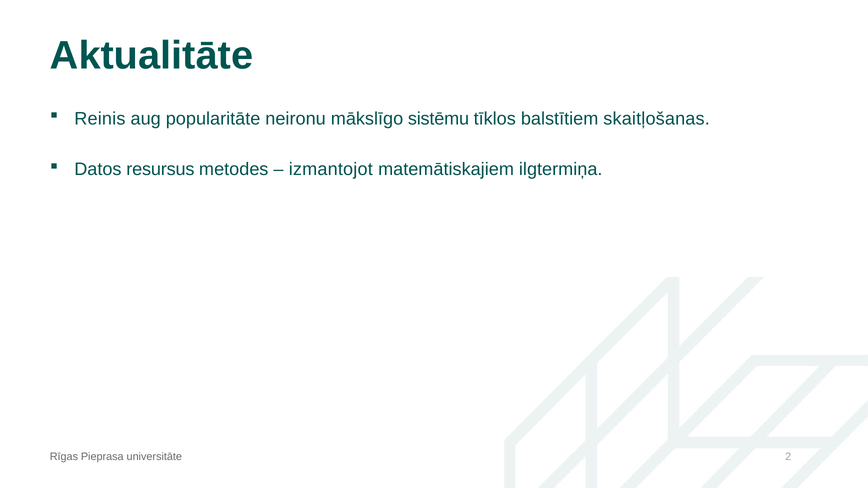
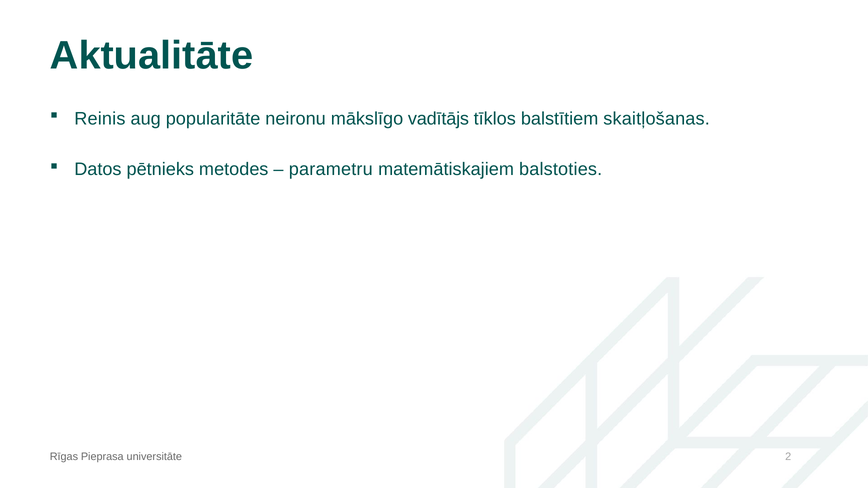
sistēmu: sistēmu -> vadītājs
resursus: resursus -> pētnieks
izmantojot: izmantojot -> parametru
ilgtermiņa: ilgtermiņa -> balstoties
